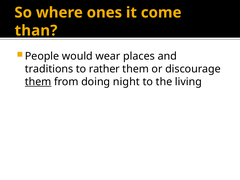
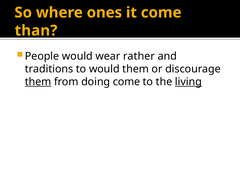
places: places -> rather
to rather: rather -> would
doing night: night -> come
living underline: none -> present
